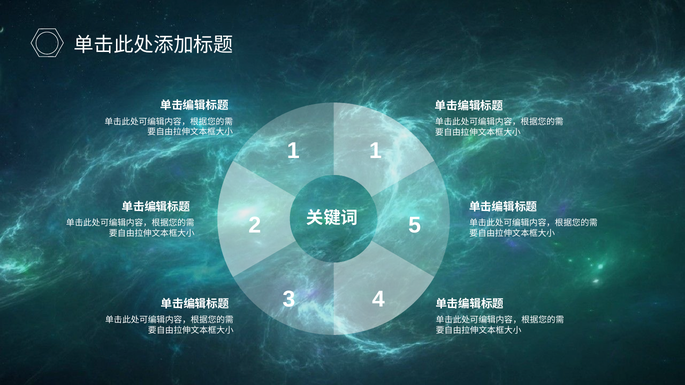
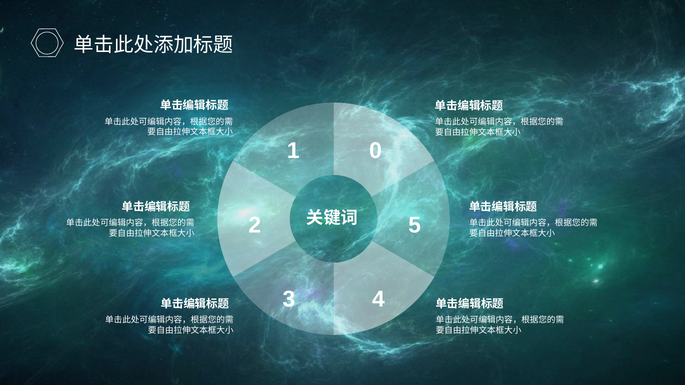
1 1: 1 -> 0
